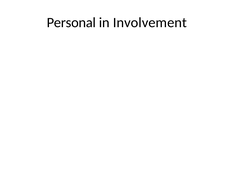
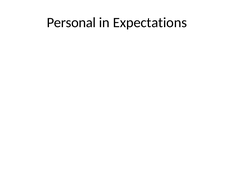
Involvement: Involvement -> Expectations
